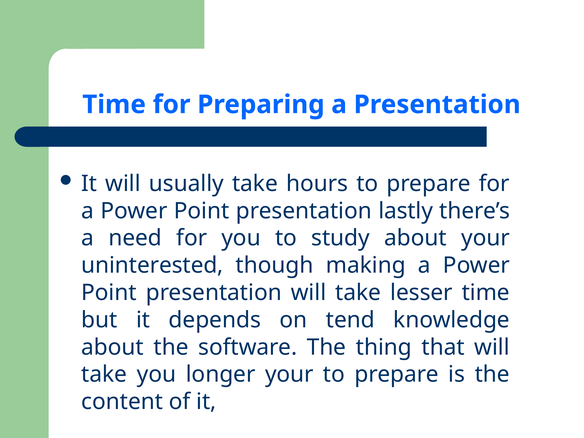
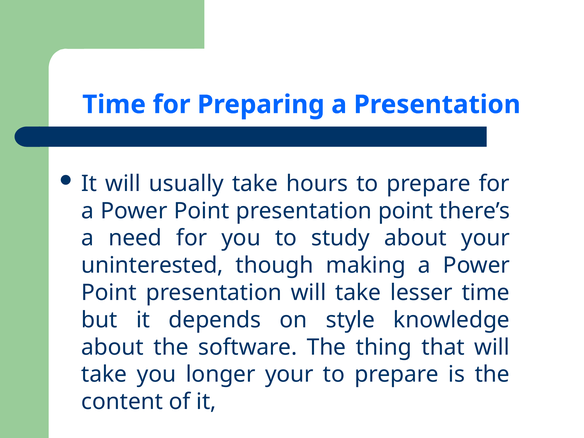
presentation lastly: lastly -> point
tend: tend -> style
